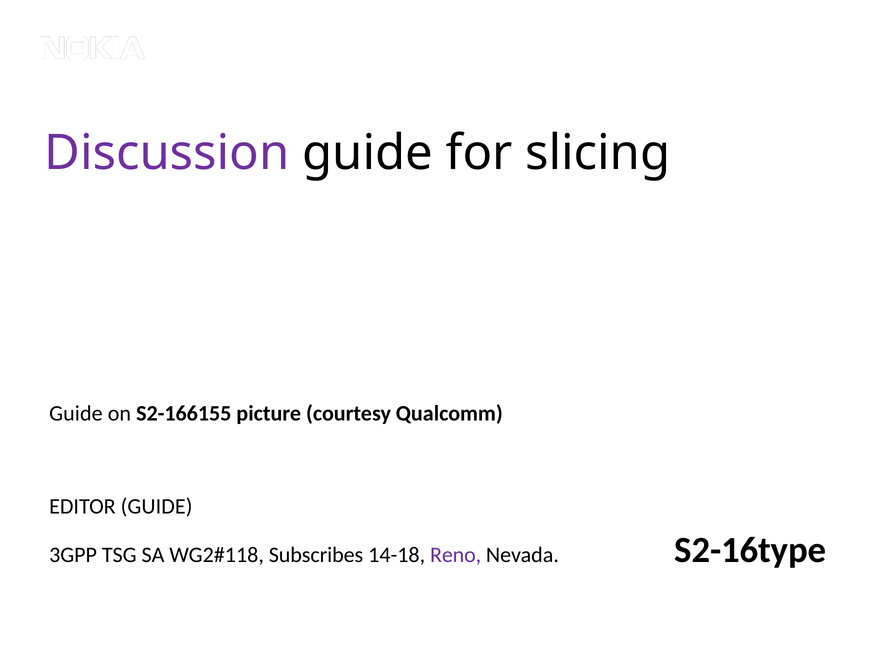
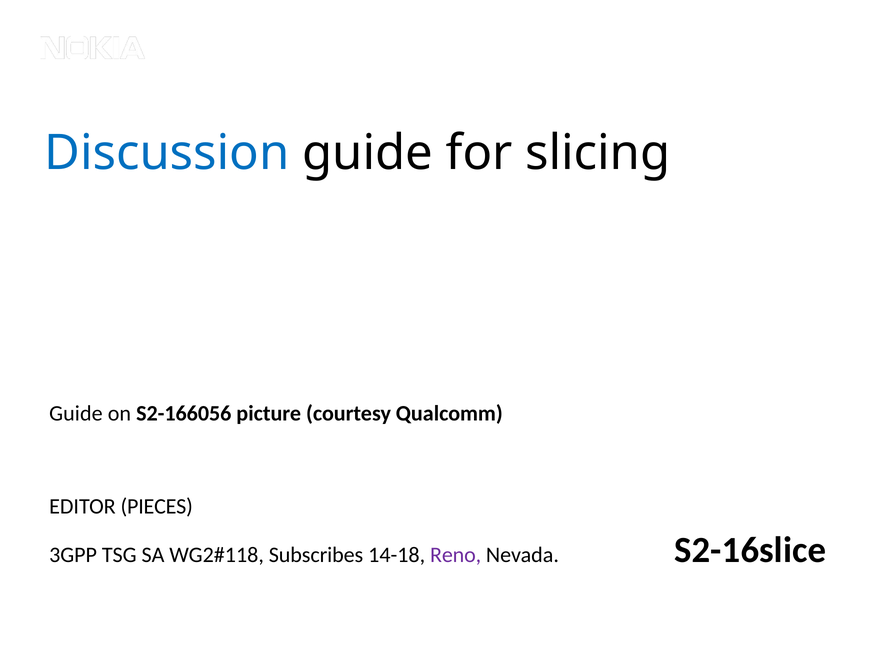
Discussion colour: purple -> blue
S2-166155: S2-166155 -> S2-166056
EDITOR GUIDE: GUIDE -> PIECES
S2-16type: S2-16type -> S2-16slice
